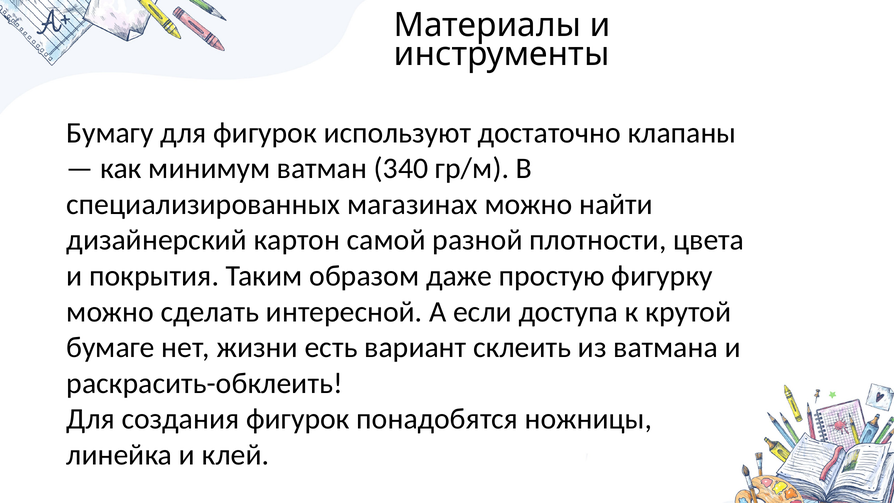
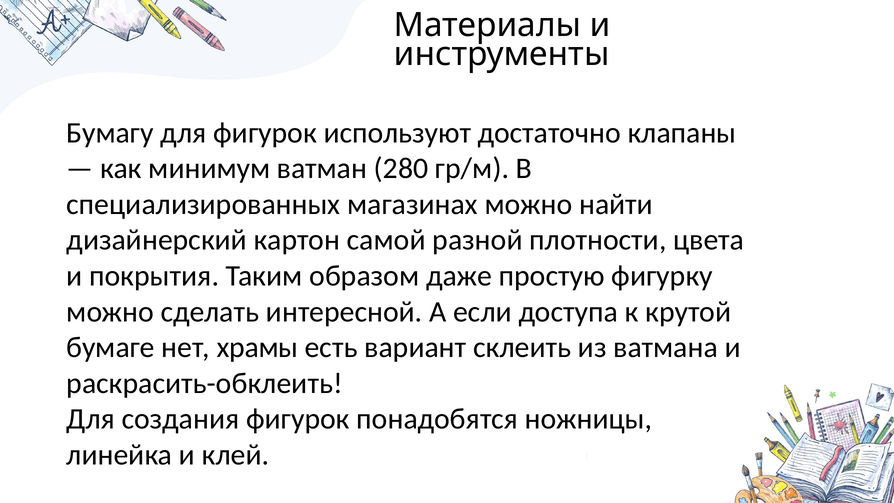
340: 340 -> 280
жизни: жизни -> храмы
